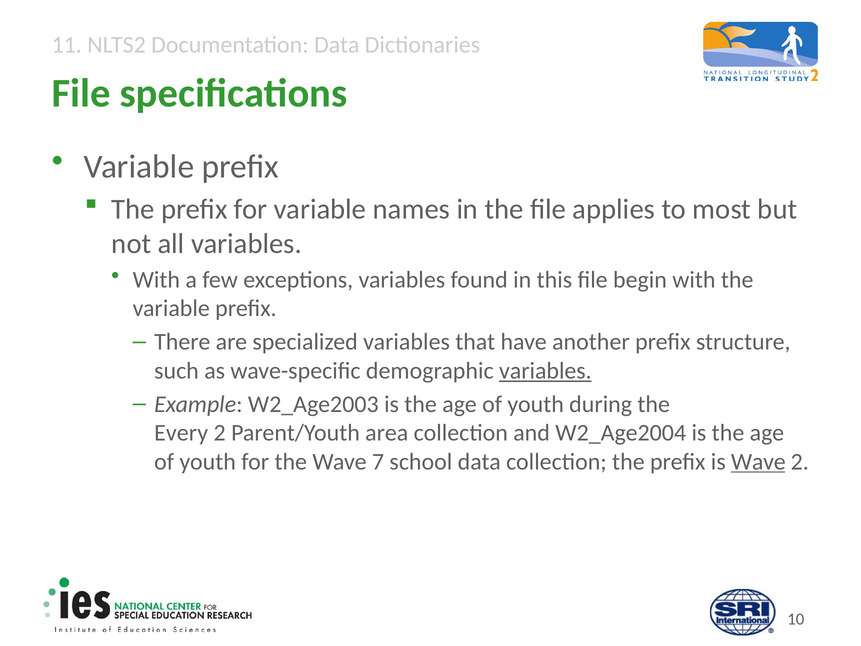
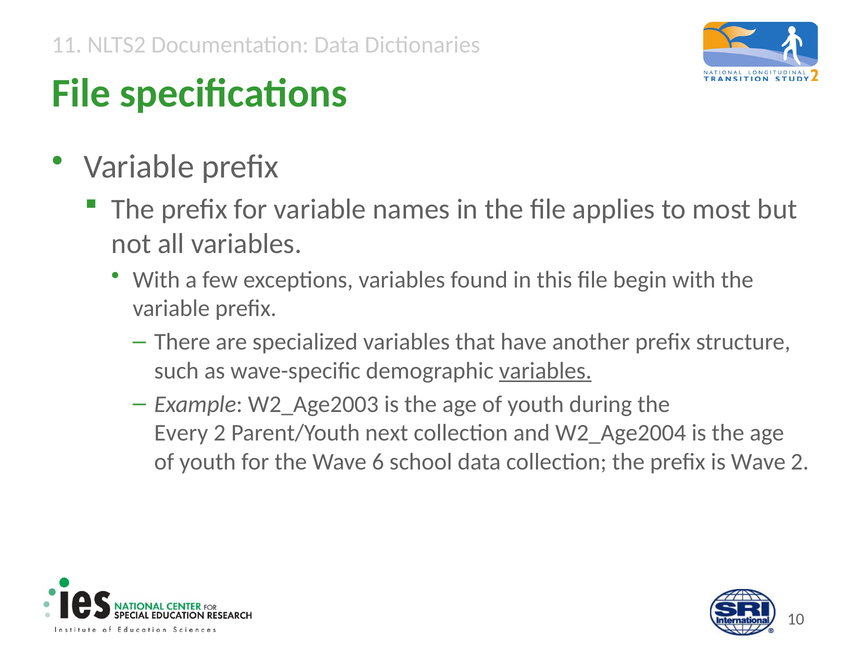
area: area -> next
7: 7 -> 6
Wave at (758, 462) underline: present -> none
